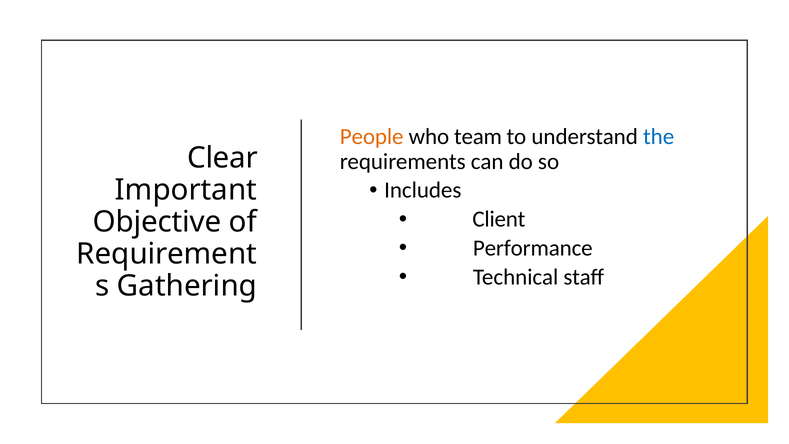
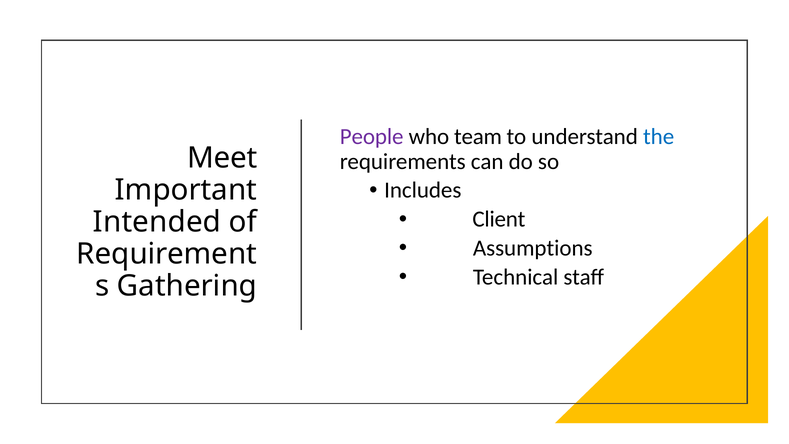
People colour: orange -> purple
Clear: Clear -> Meet
Objective: Objective -> Intended
Performance: Performance -> Assumptions
